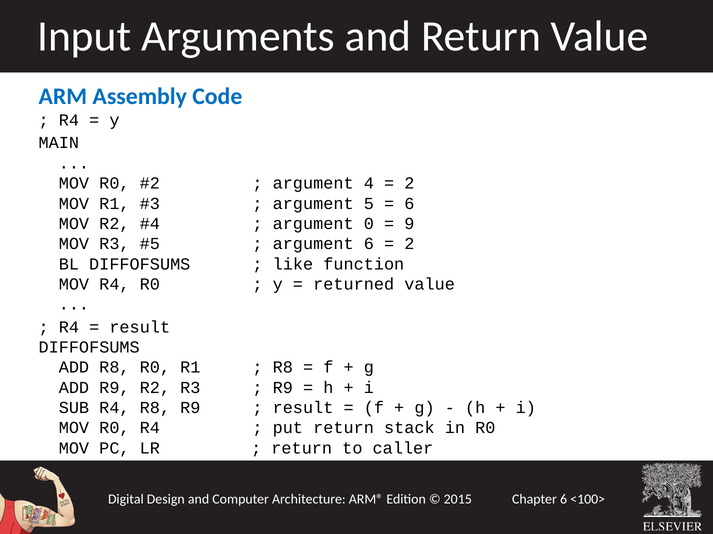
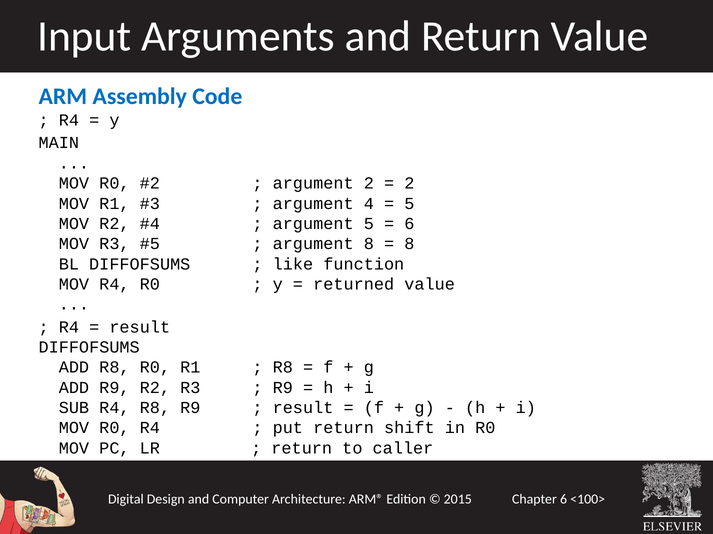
argument 4: 4 -> 2
5: 5 -> 4
6 at (409, 204): 6 -> 5
argument 0: 0 -> 5
9 at (409, 224): 9 -> 6
argument 6: 6 -> 8
2 at (409, 244): 2 -> 8
stack: stack -> shift
